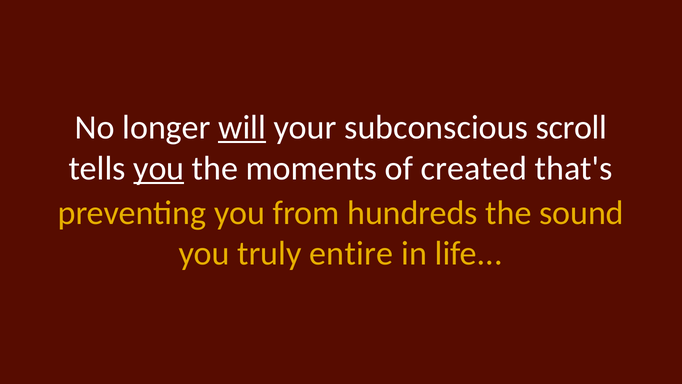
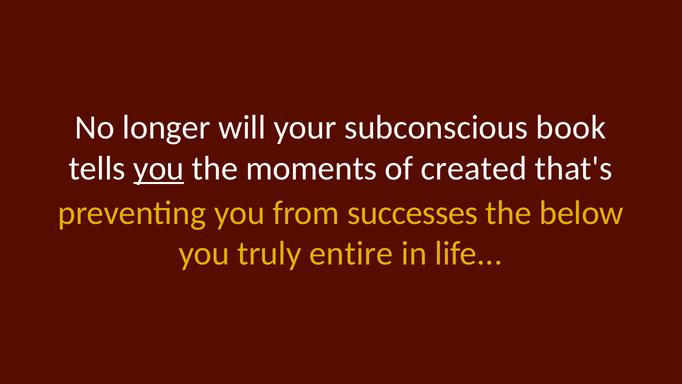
will underline: present -> none
scroll: scroll -> book
hundreds: hundreds -> successes
sound: sound -> below
